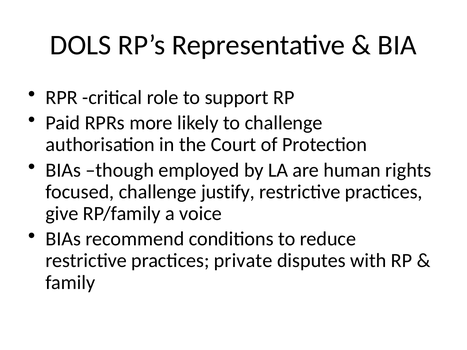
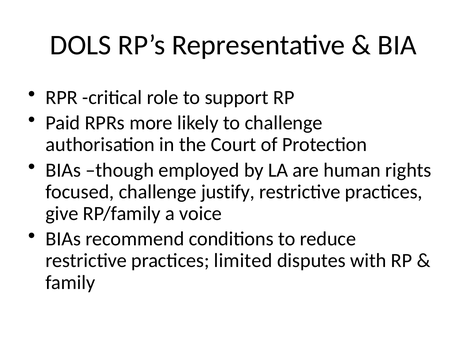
private: private -> limited
